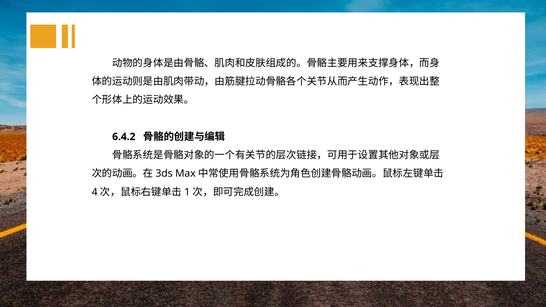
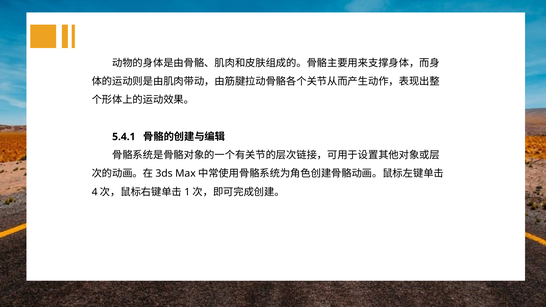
6.4.2: 6.4.2 -> 5.4.1
